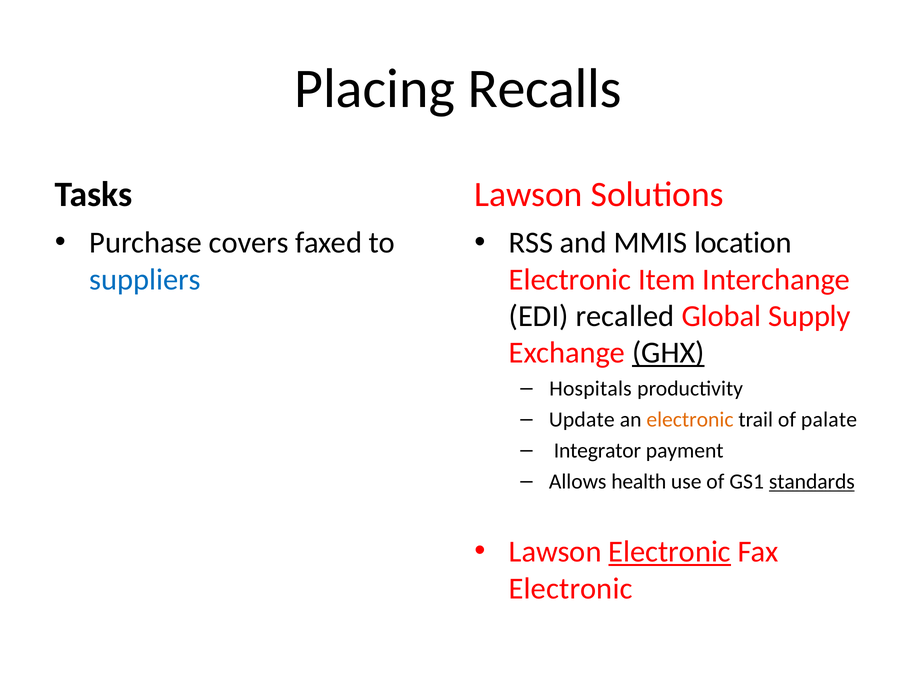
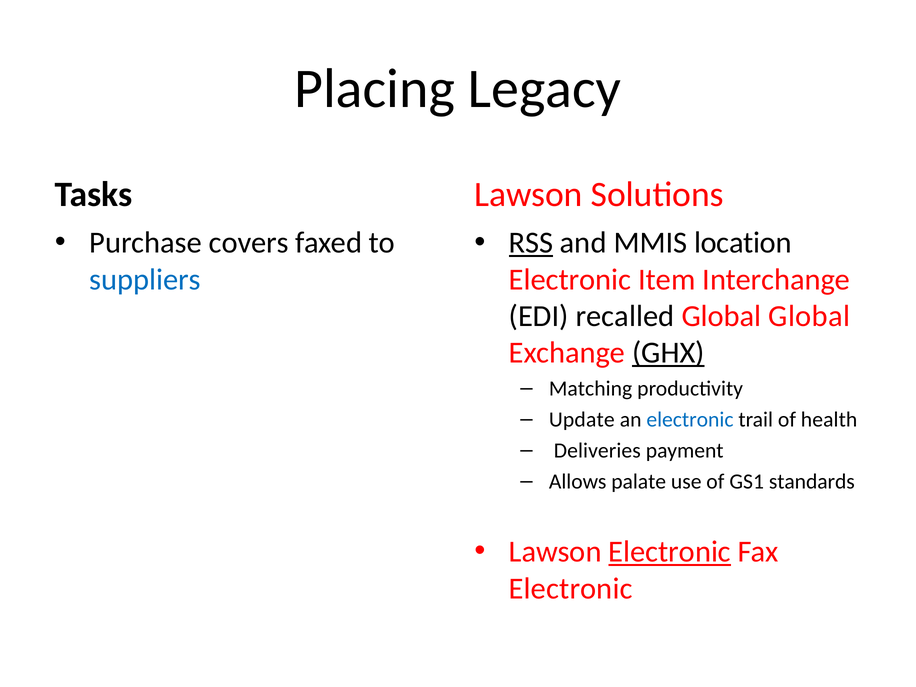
Recalls: Recalls -> Legacy
RSS underline: none -> present
Global Supply: Supply -> Global
Hospitals: Hospitals -> Matching
electronic at (690, 420) colour: orange -> blue
palate: palate -> health
Integrator: Integrator -> Deliveries
health: health -> palate
standards underline: present -> none
